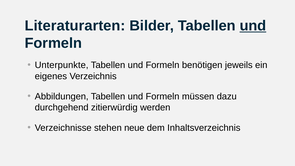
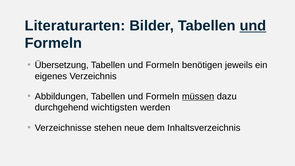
Unterpunkte: Unterpunkte -> Übersetzung
müssen underline: none -> present
zitierwürdig: zitierwürdig -> wichtigsten
